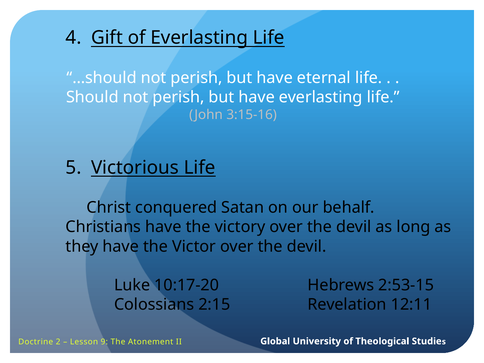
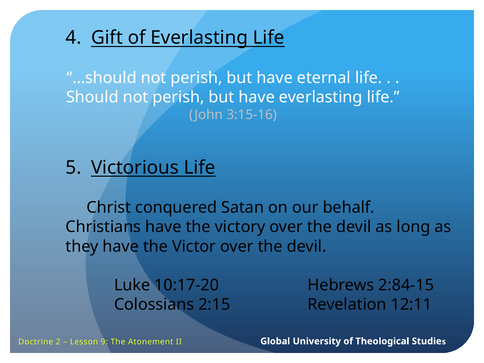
2:53-15: 2:53-15 -> 2:84-15
